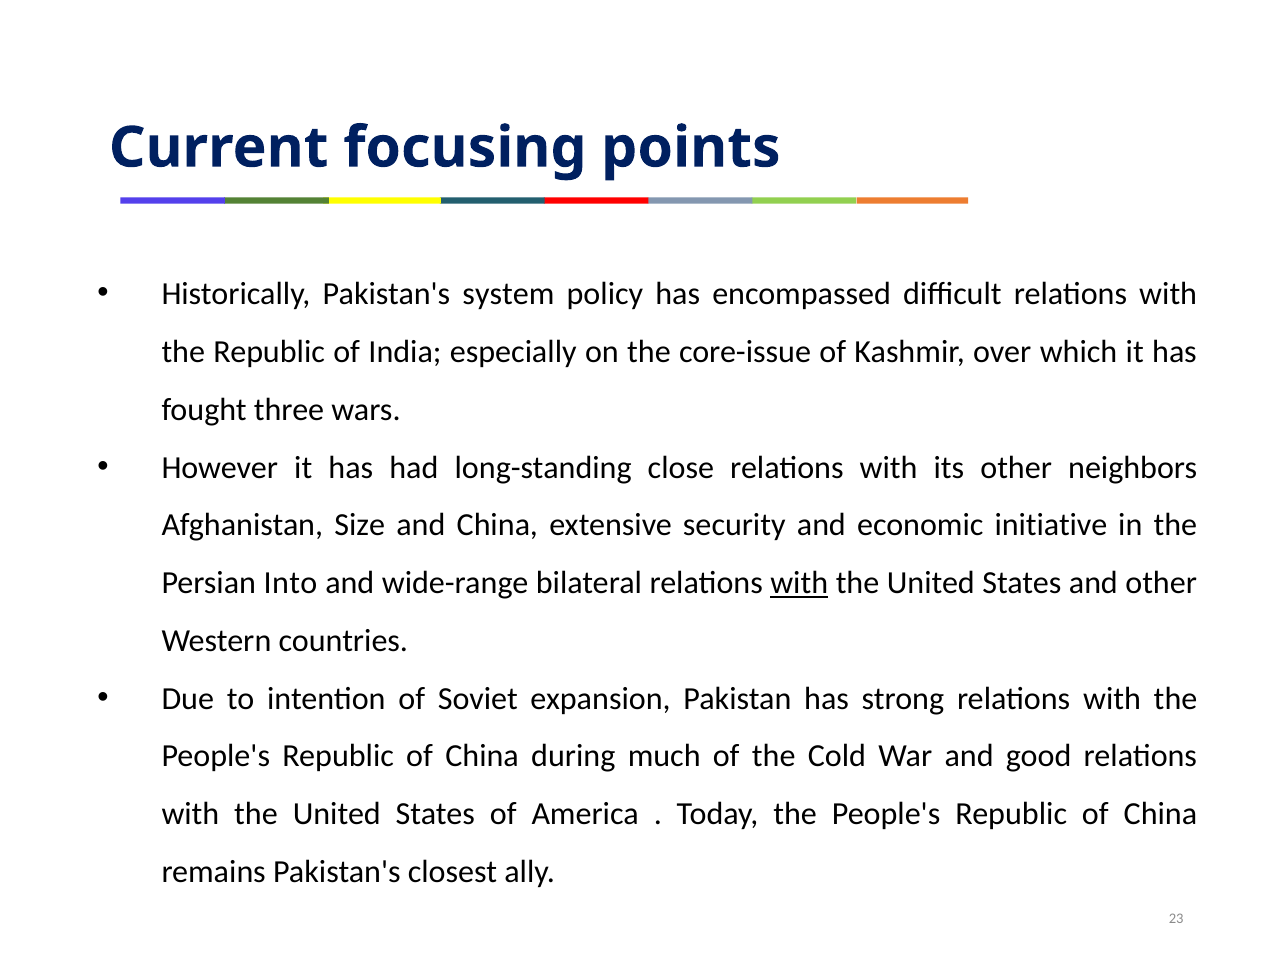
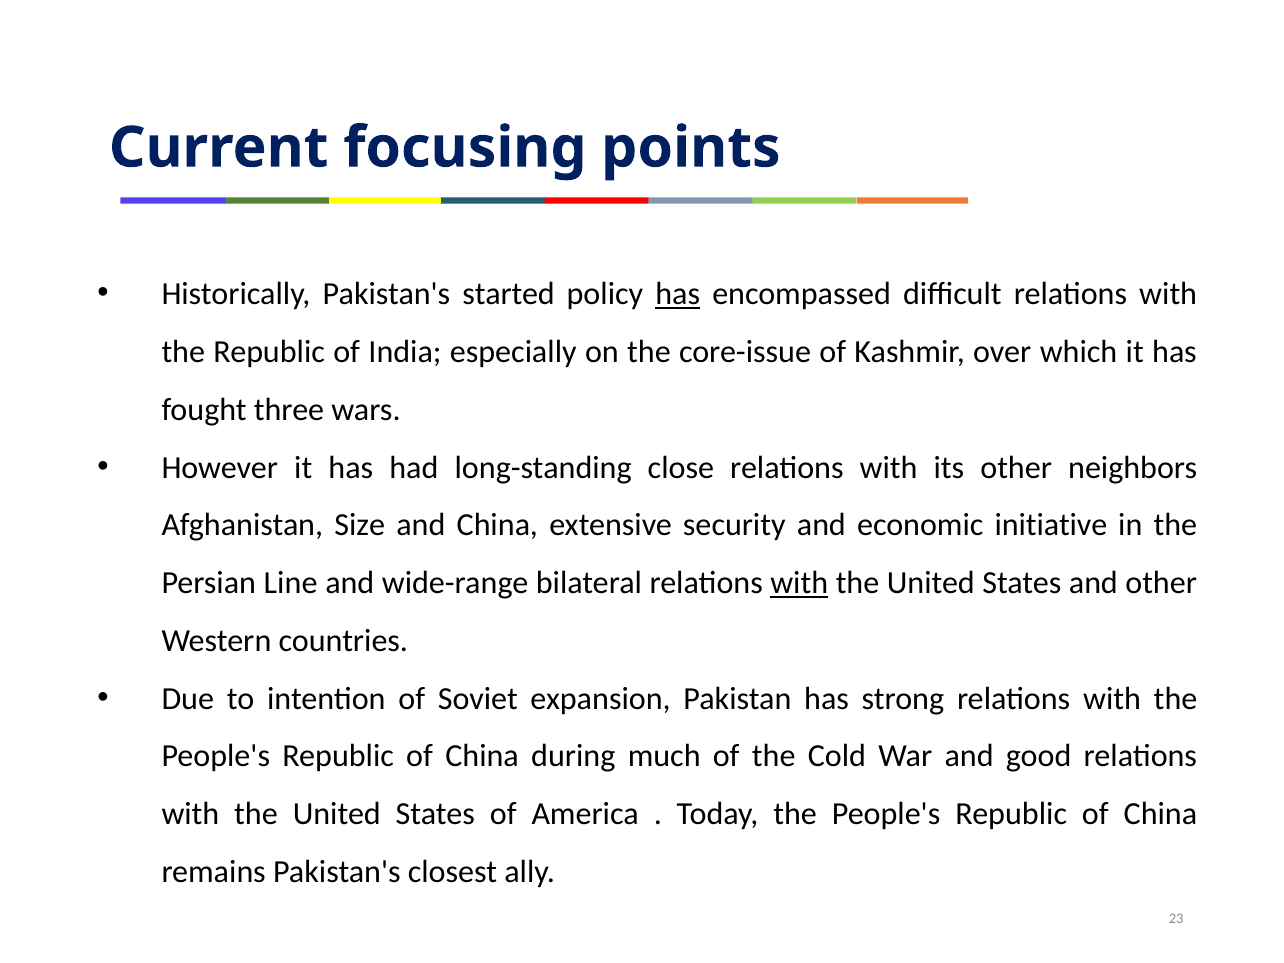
system: system -> started
has at (678, 294) underline: none -> present
Into: Into -> Line
